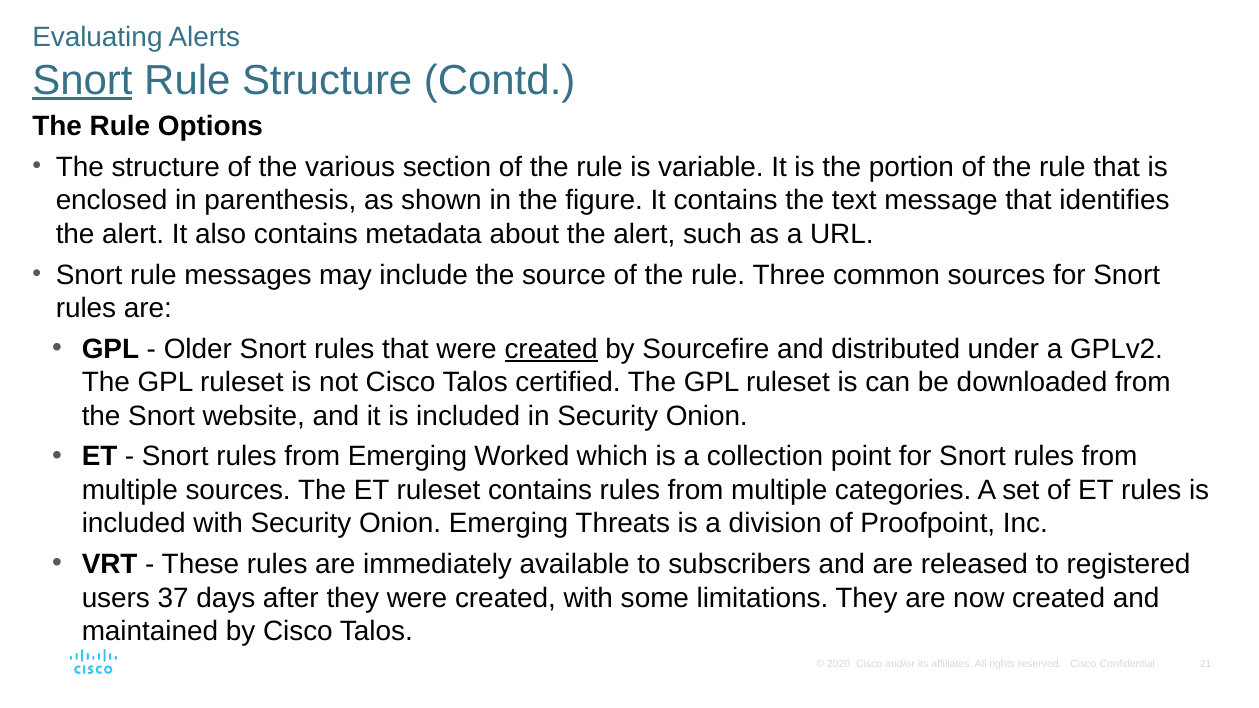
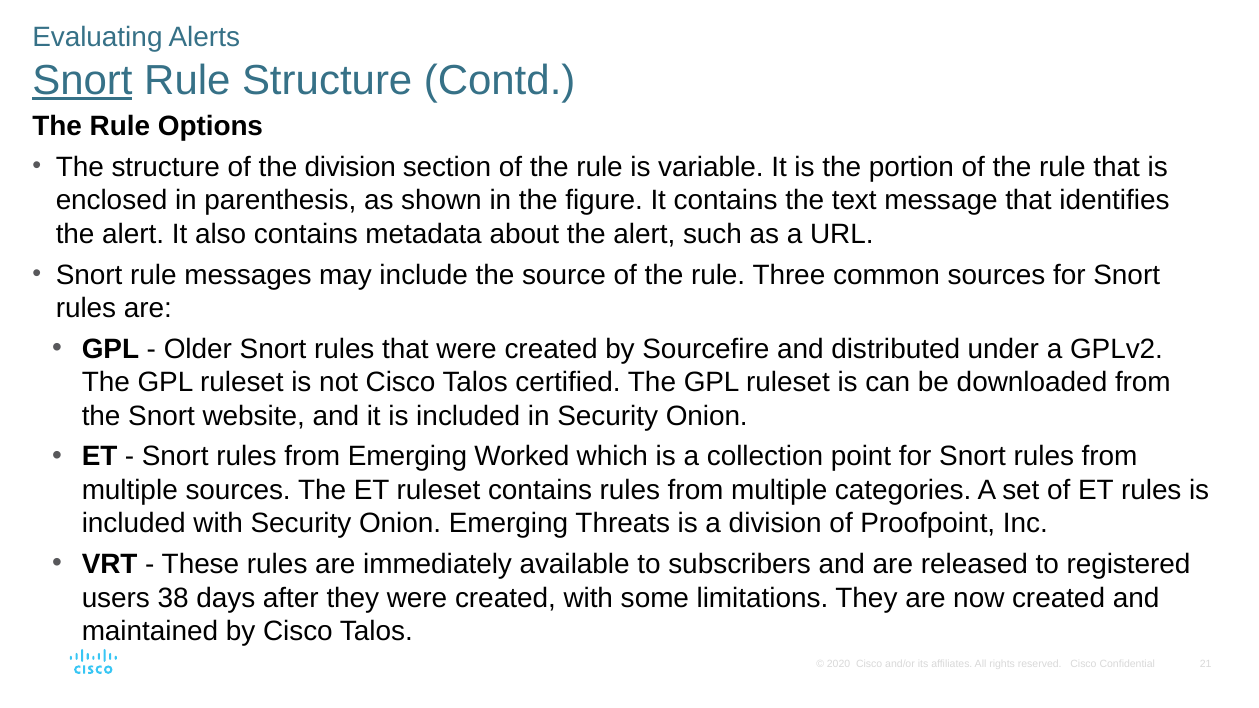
the various: various -> division
created at (551, 349) underline: present -> none
37: 37 -> 38
